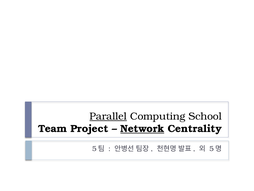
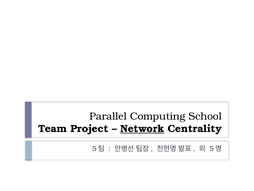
Parallel underline: present -> none
